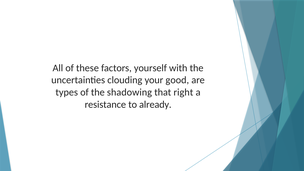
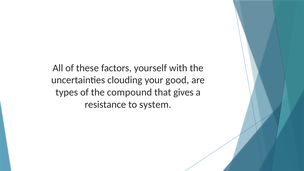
shadowing: shadowing -> compound
right: right -> gives
already: already -> system
